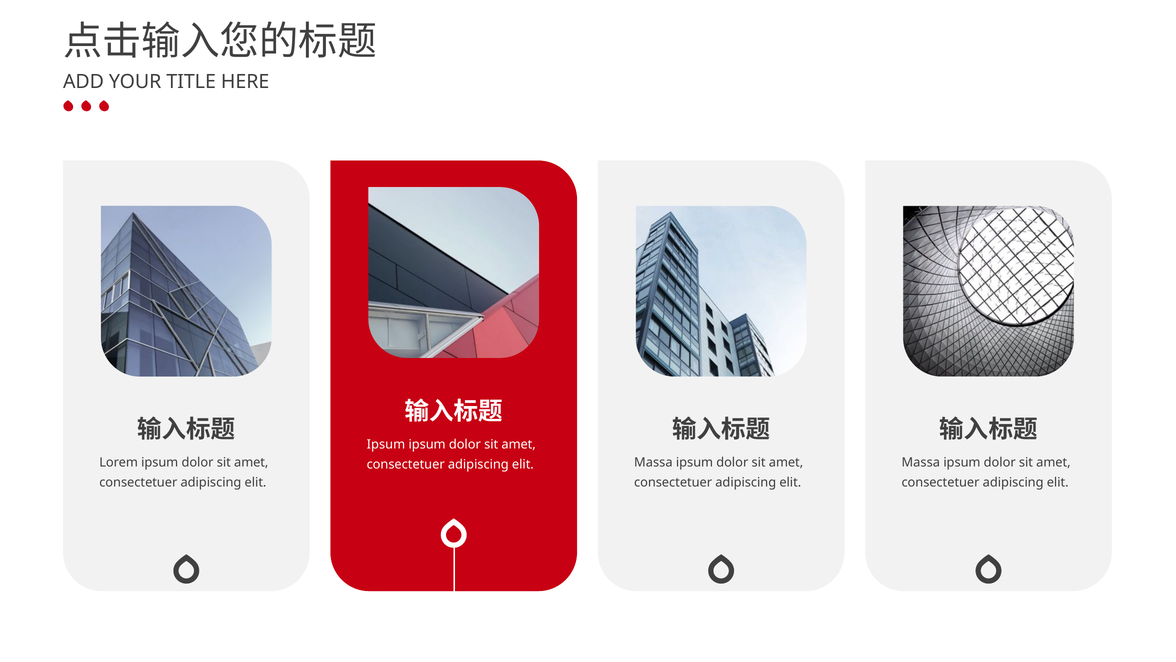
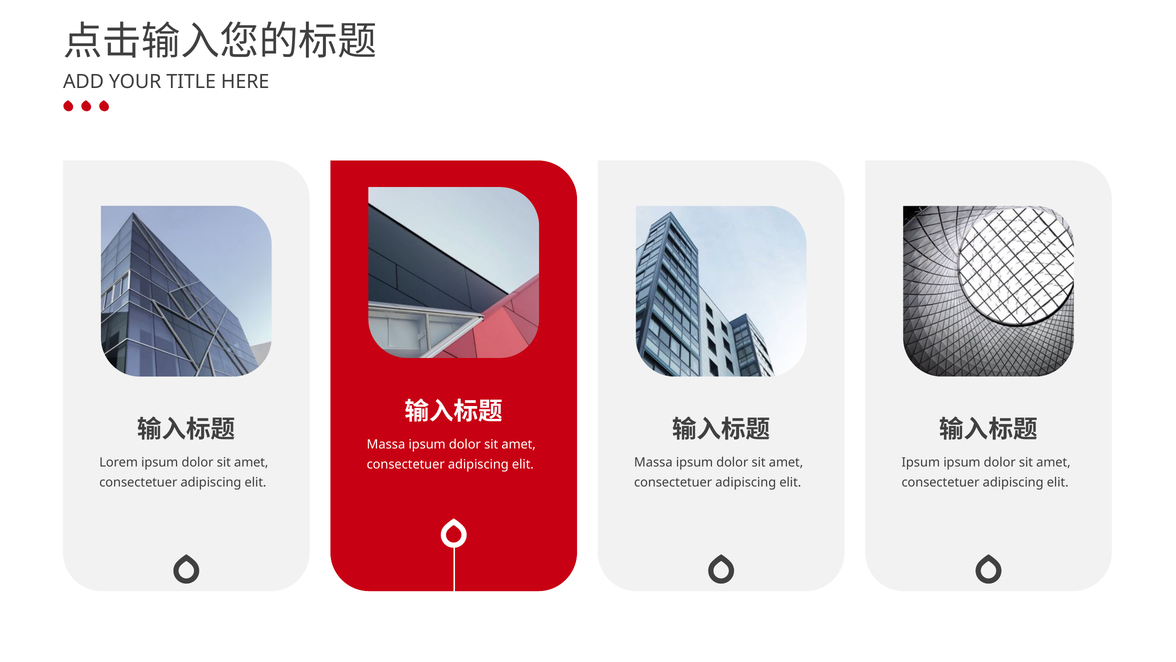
Ipsum at (386, 444): Ipsum -> Massa
Massa at (921, 462): Massa -> Ipsum
